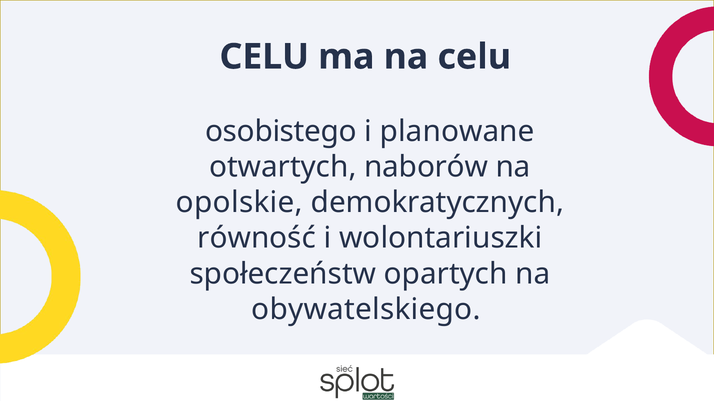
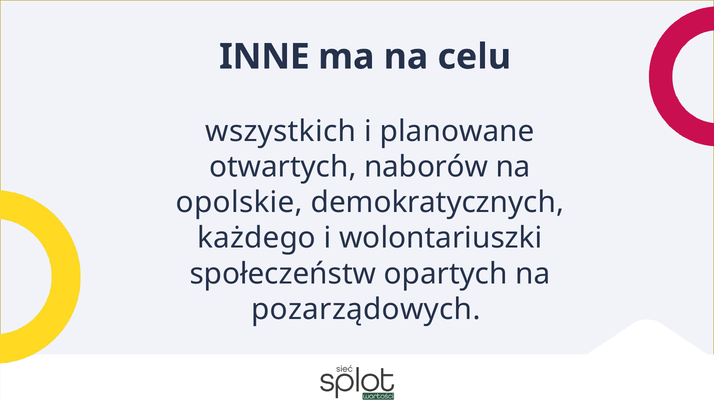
CELU at (264, 57): CELU -> INNE
osobistego: osobistego -> wszystkich
równość: równość -> każdego
obywatelskiego: obywatelskiego -> pozarządowych
